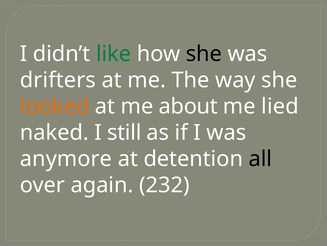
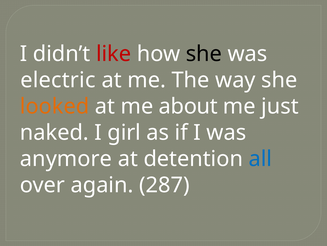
like colour: green -> red
drifters: drifters -> electric
lied: lied -> just
still: still -> girl
all colour: black -> blue
232: 232 -> 287
